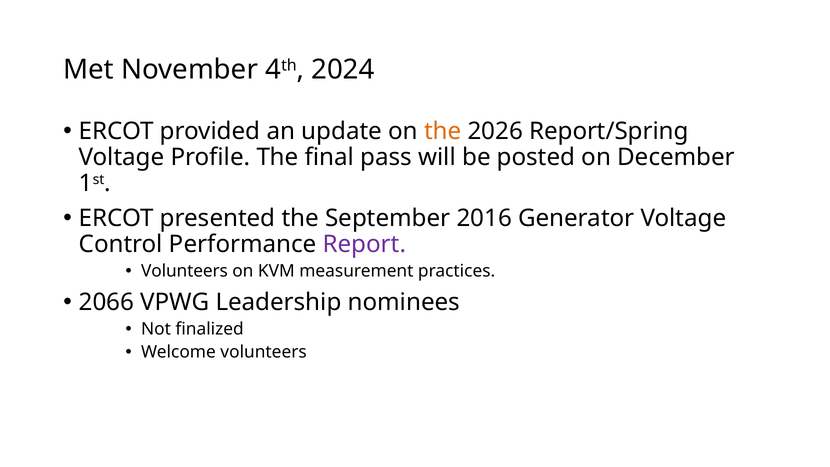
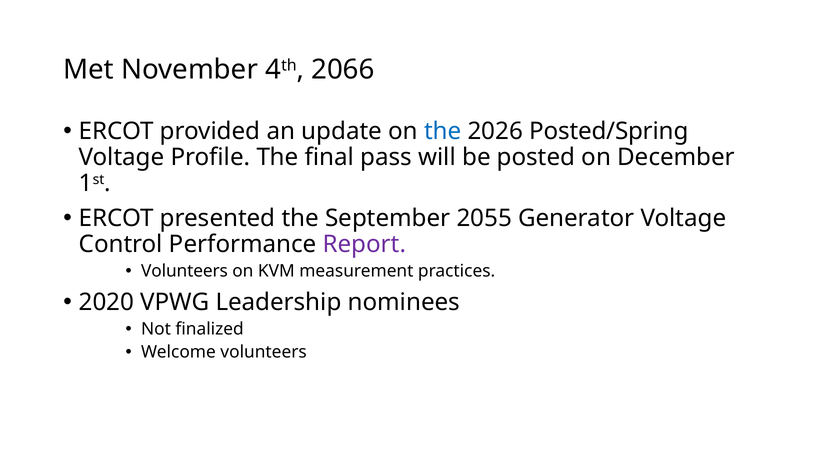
2024: 2024 -> 2066
the at (443, 131) colour: orange -> blue
Report/Spring: Report/Spring -> Posted/Spring
2016: 2016 -> 2055
2066: 2066 -> 2020
